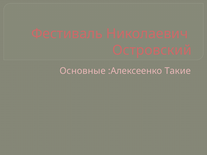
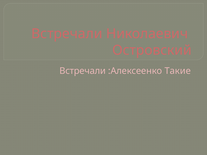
Фестиваль at (67, 34): Фестиваль -> Встречали
Основные at (83, 71): Основные -> Встречали
